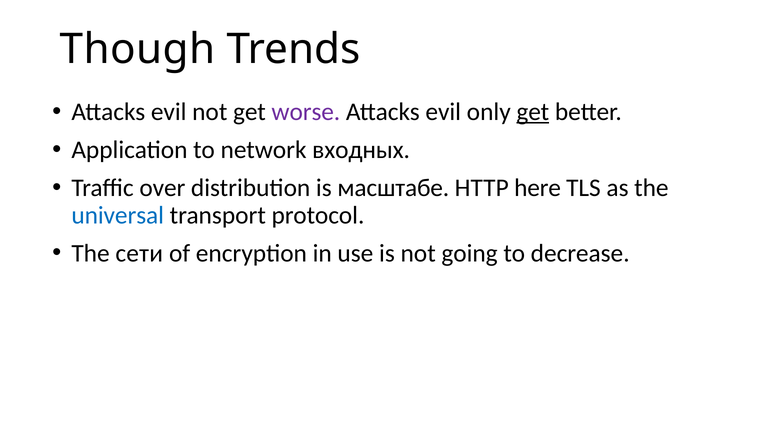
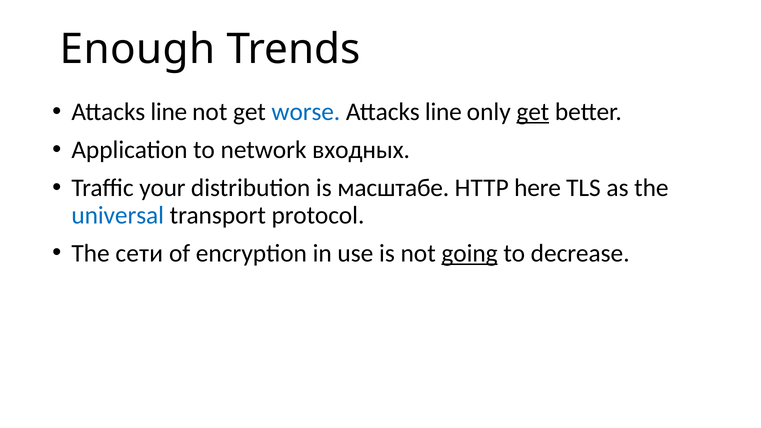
Though: Though -> Enough
evil at (169, 112): evil -> line
worse colour: purple -> blue
evil at (443, 112): evil -> line
over: over -> your
going underline: none -> present
